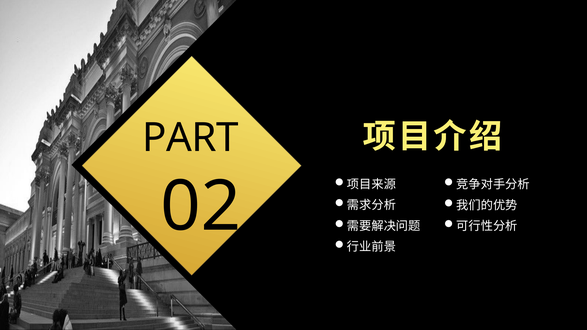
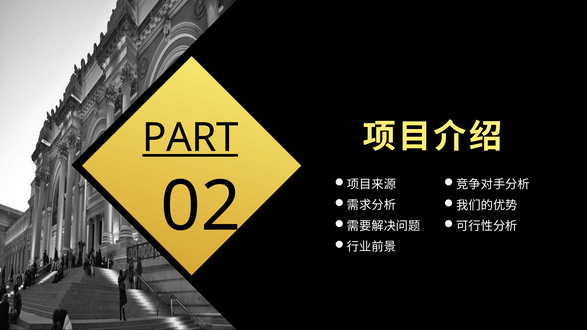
PART underline: none -> present
